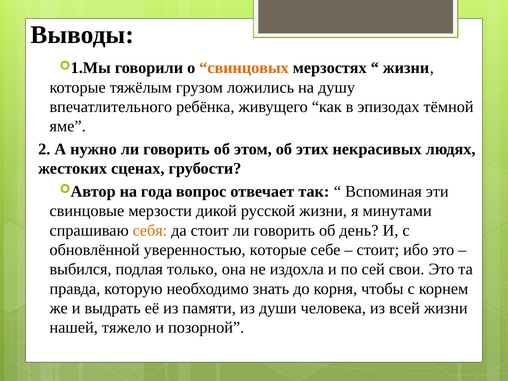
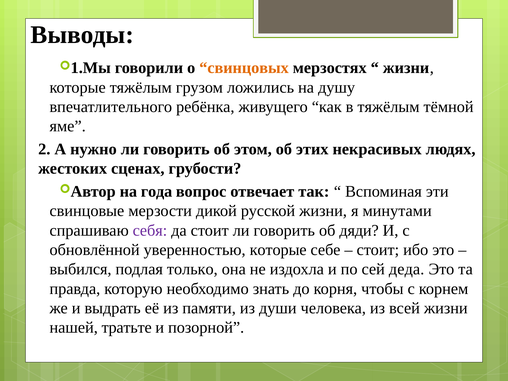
в эпизодах: эпизодах -> тяжёлым
себя colour: orange -> purple
день: день -> дяди
свои: свои -> деда
тяжело: тяжело -> тратьте
